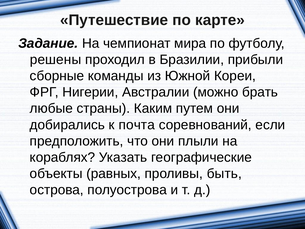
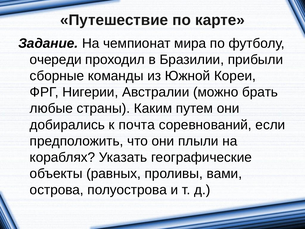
решены: решены -> очереди
быть: быть -> вами
